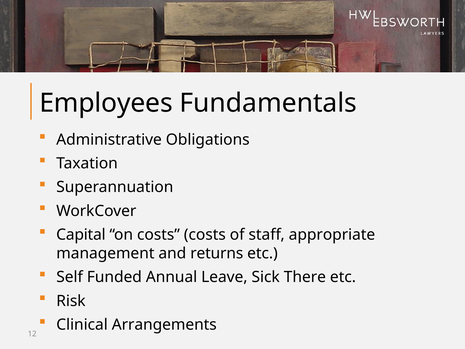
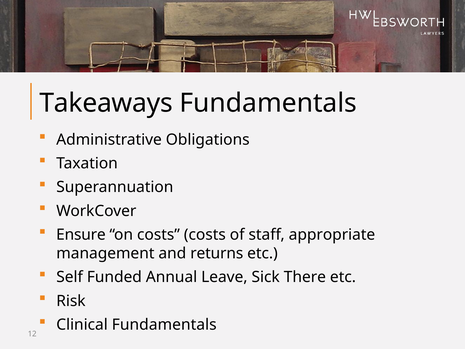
Employees: Employees -> Takeaways
Capital: Capital -> Ensure
Clinical Arrangements: Arrangements -> Fundamentals
